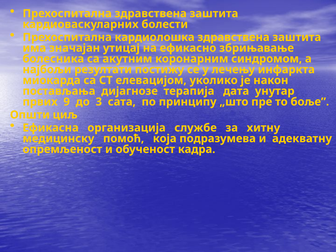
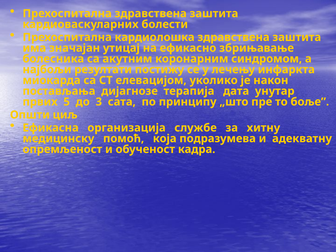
9: 9 -> 5
